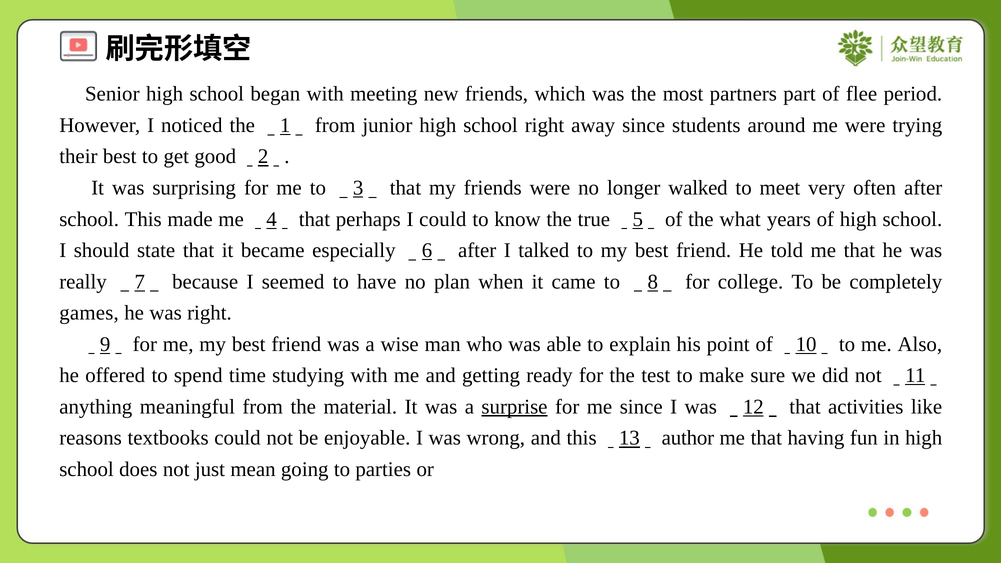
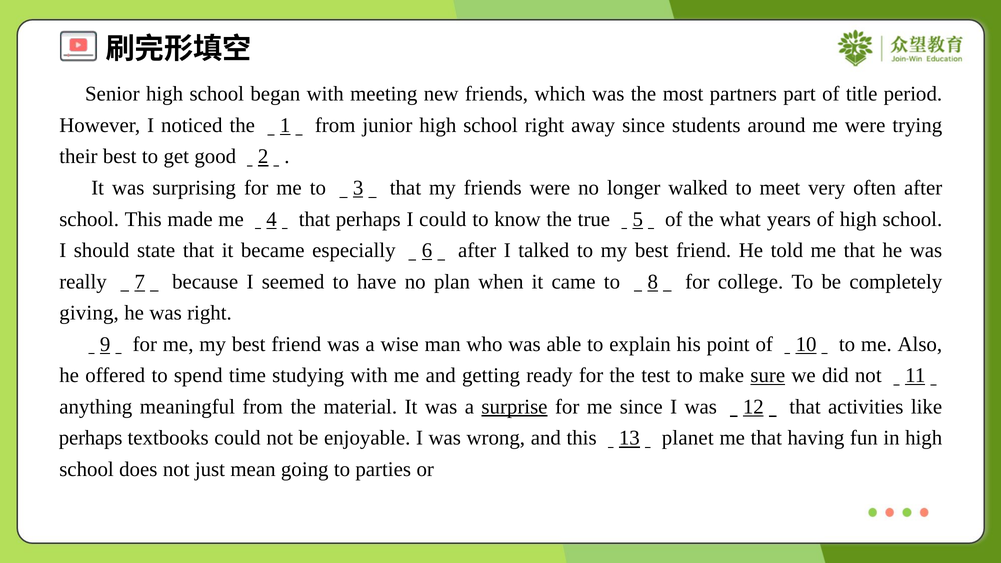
flee: flee -> title
games: games -> giving
sure underline: none -> present
reasons at (91, 438): reasons -> perhaps
author: author -> planet
